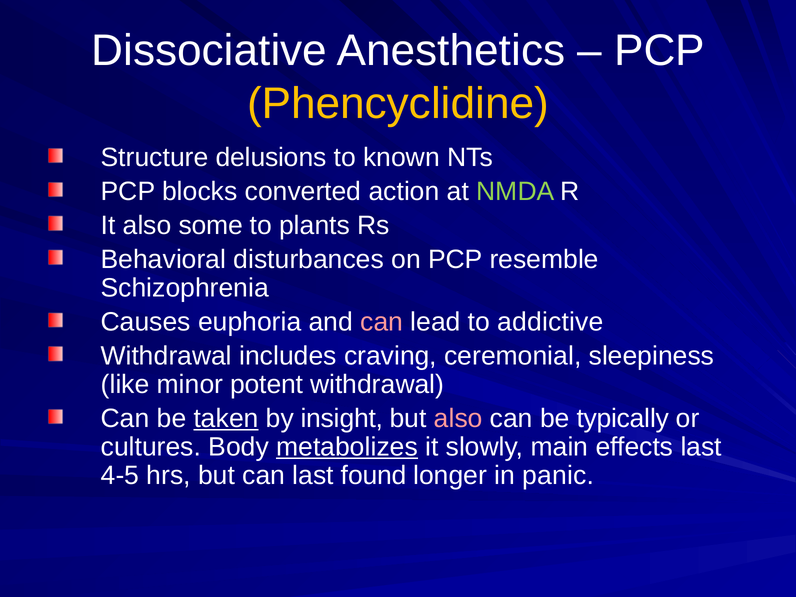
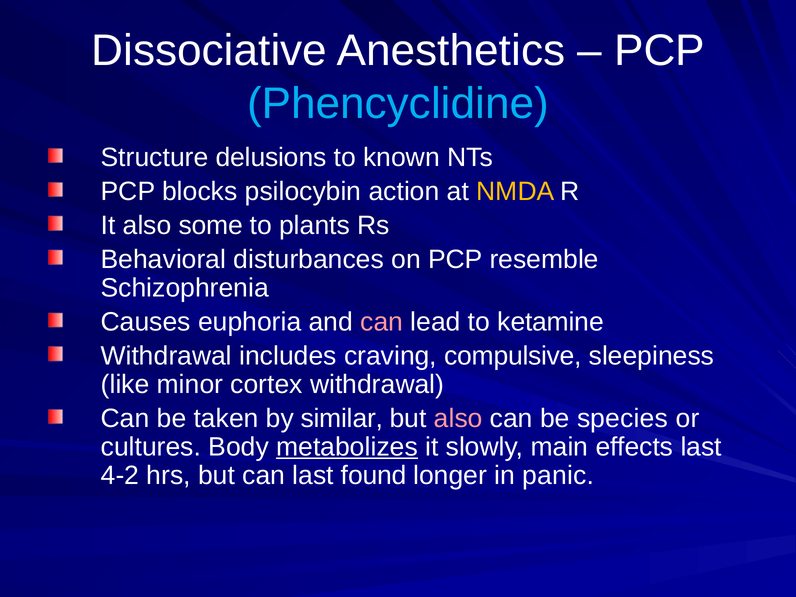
Phencyclidine colour: yellow -> light blue
converted: converted -> psilocybin
NMDA colour: light green -> yellow
addictive: addictive -> ketamine
ceremonial: ceremonial -> compulsive
potent: potent -> cortex
taken underline: present -> none
insight: insight -> similar
typically: typically -> species
4-5: 4-5 -> 4-2
